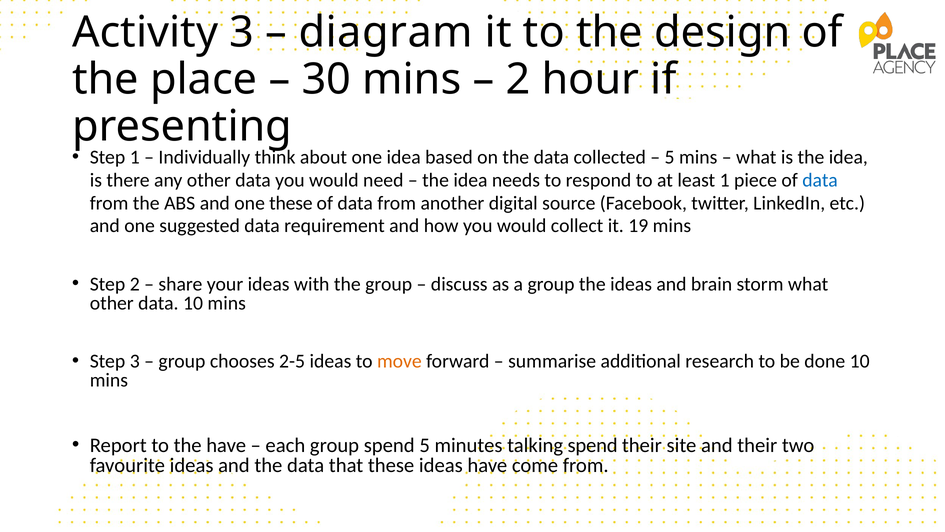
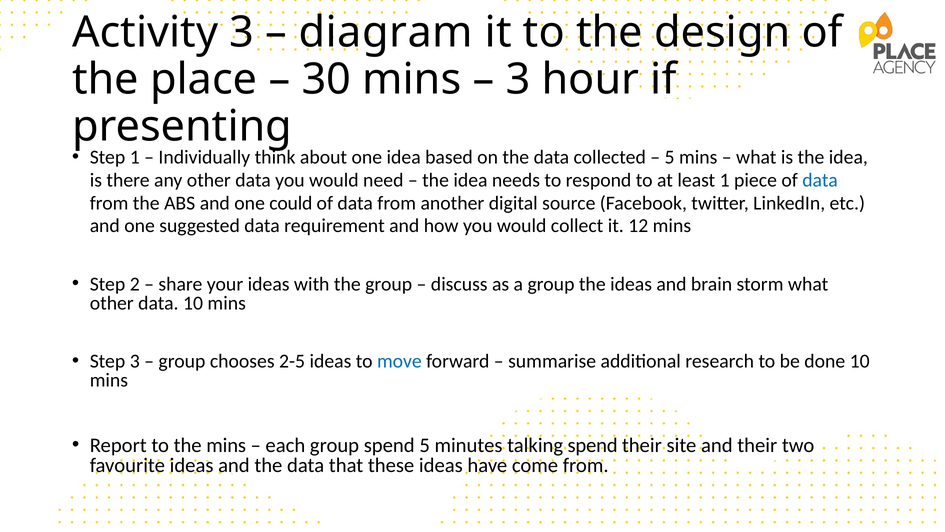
2 at (518, 79): 2 -> 3
one these: these -> could
19: 19 -> 12
move colour: orange -> blue
the have: have -> mins
